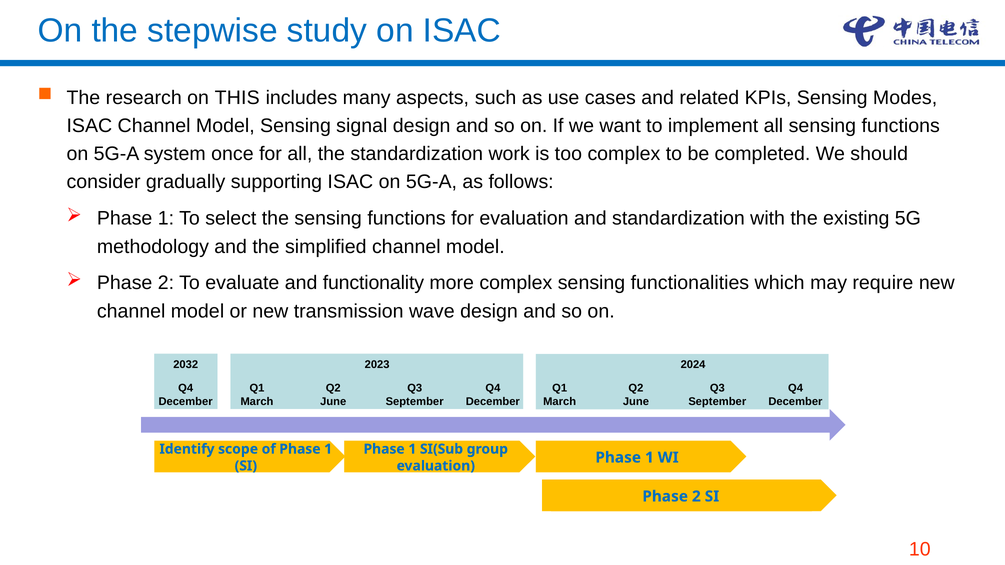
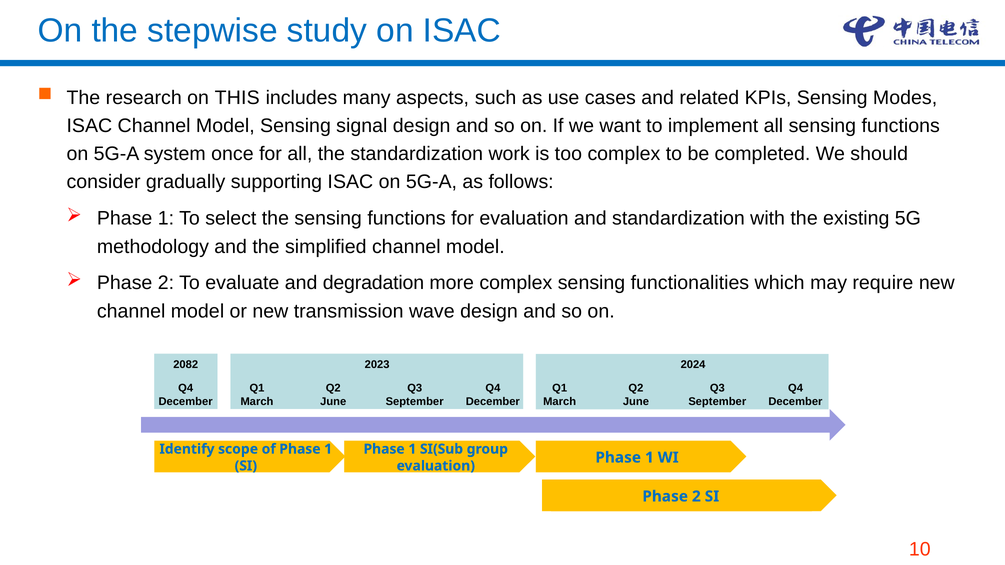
functionality: functionality -> degradation
2032: 2032 -> 2082
